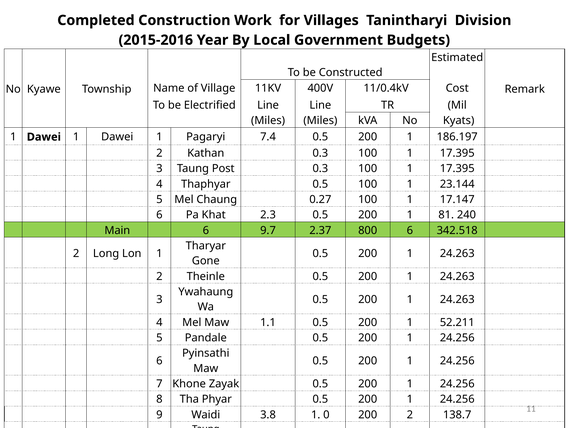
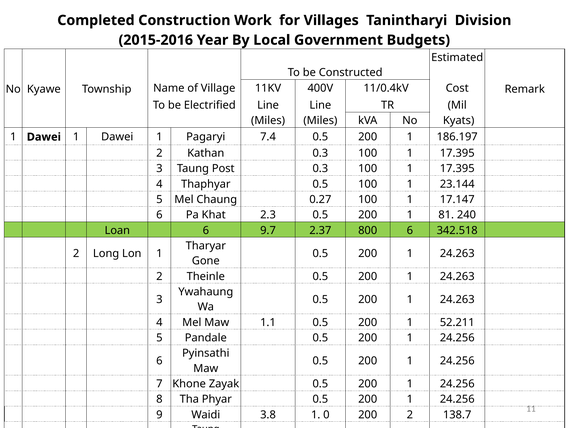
Main: Main -> Loan
